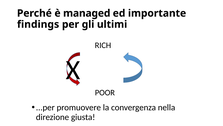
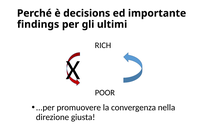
managed: managed -> decisions
